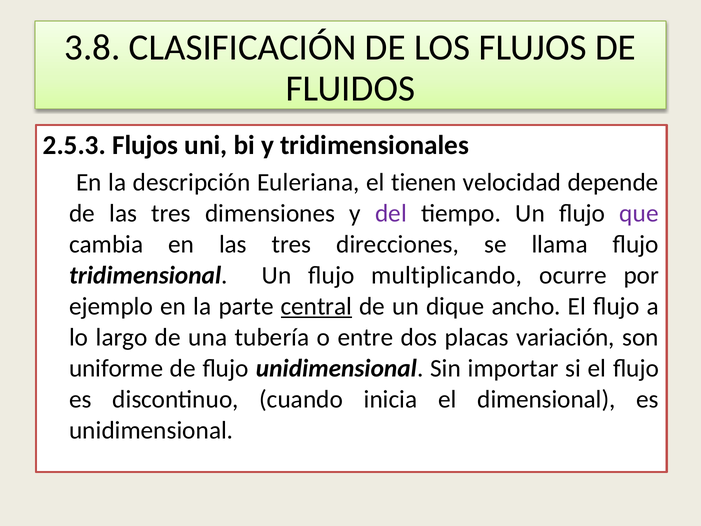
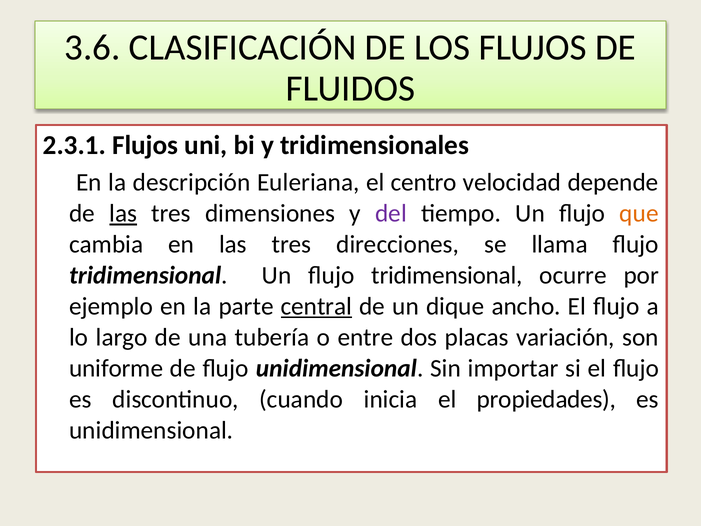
3.8: 3.8 -> 3.6
2.5.3: 2.5.3 -> 2.3.1
tienen: tienen -> centro
las at (123, 214) underline: none -> present
que colour: purple -> orange
Un flujo multiplicando: multiplicando -> tridimensional
dimensional: dimensional -> propiedades
